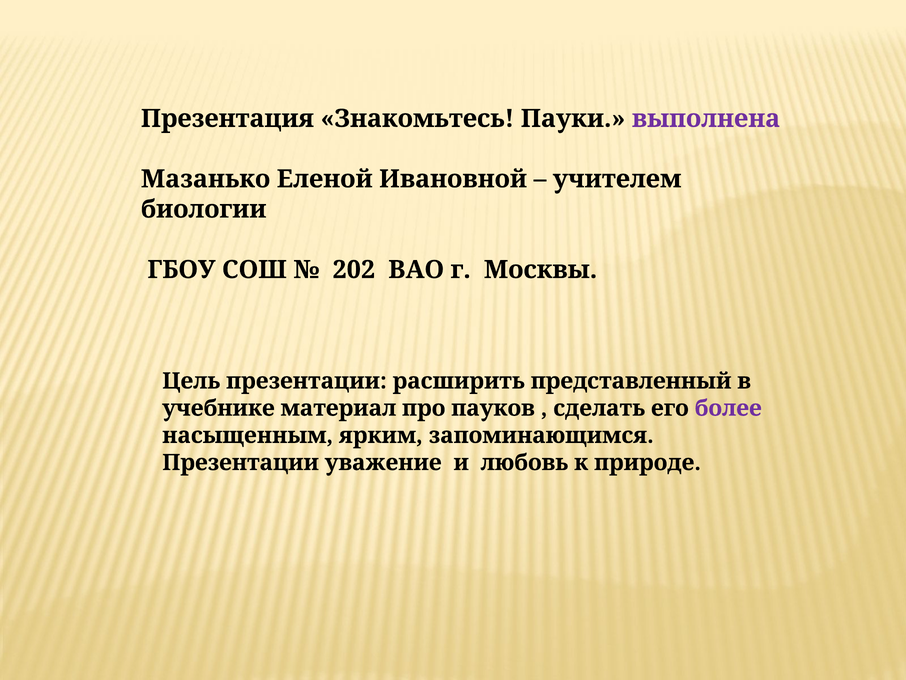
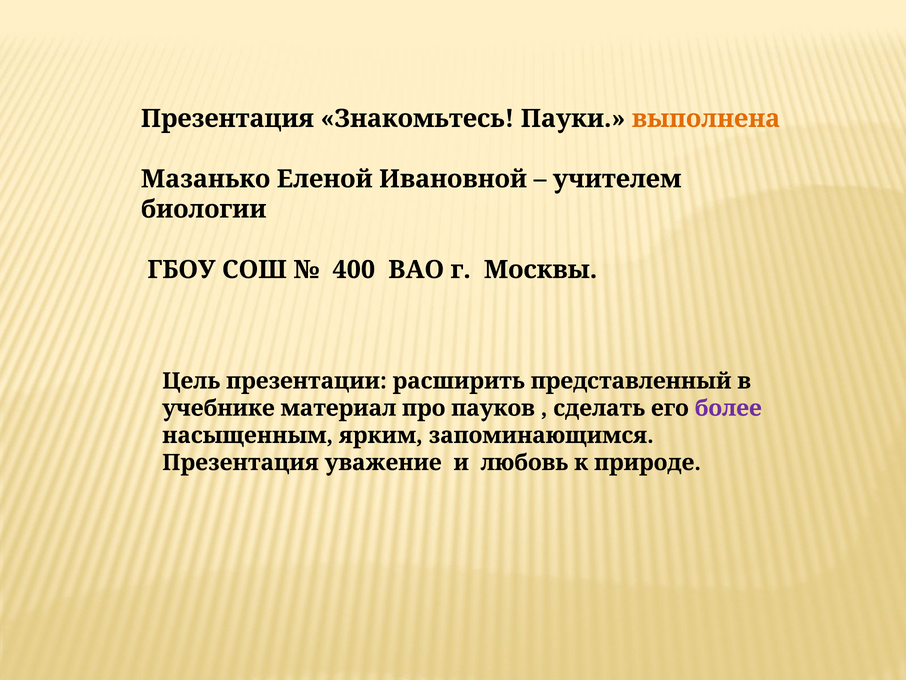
выполнена colour: purple -> orange
202: 202 -> 400
Презентации at (241, 462): Презентации -> Презентация
